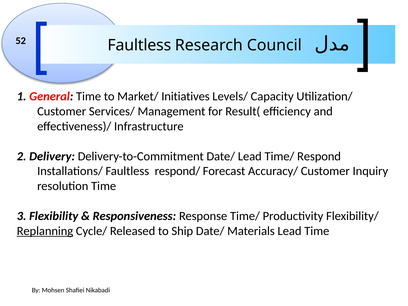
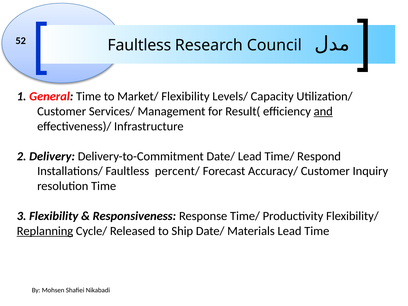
Market/ Initiatives: Initiatives -> Flexibility
and underline: none -> present
respond/: respond/ -> percent/
